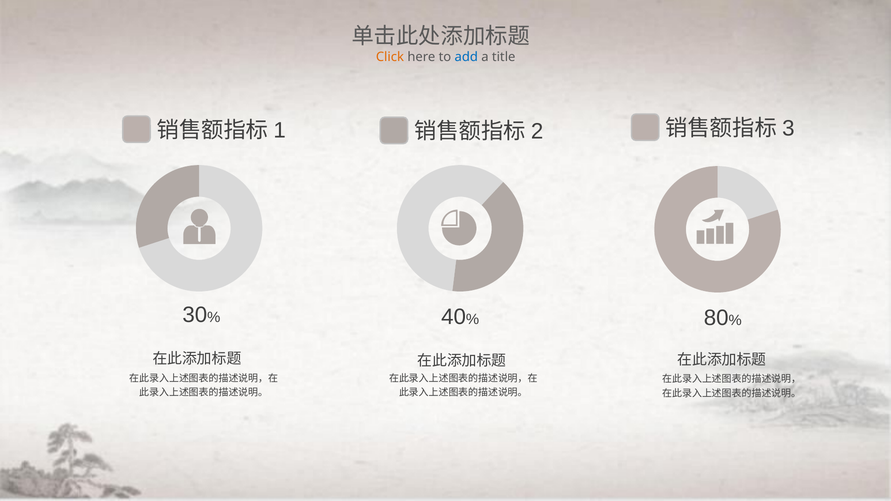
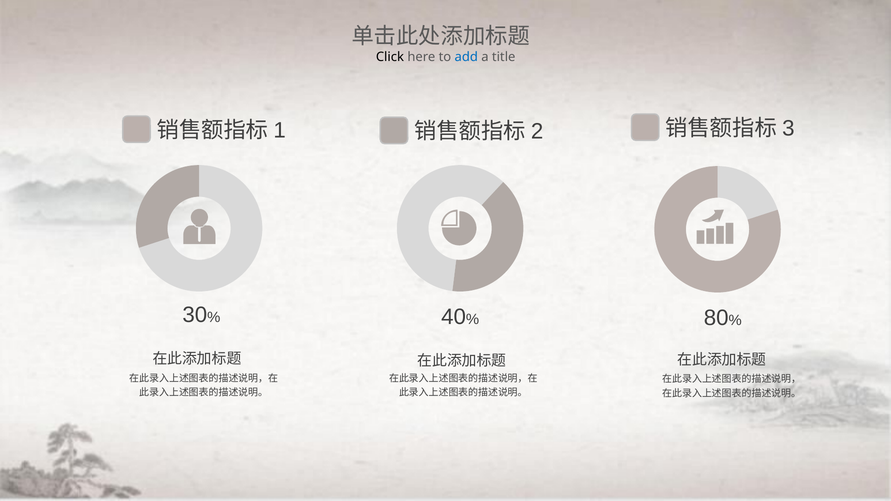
Click colour: orange -> black
